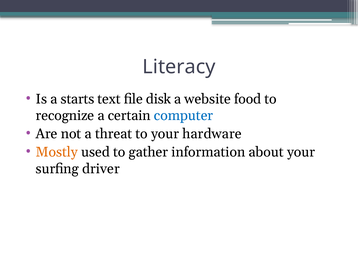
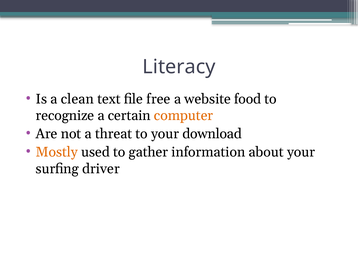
starts: starts -> clean
disk: disk -> free
computer colour: blue -> orange
hardware: hardware -> download
